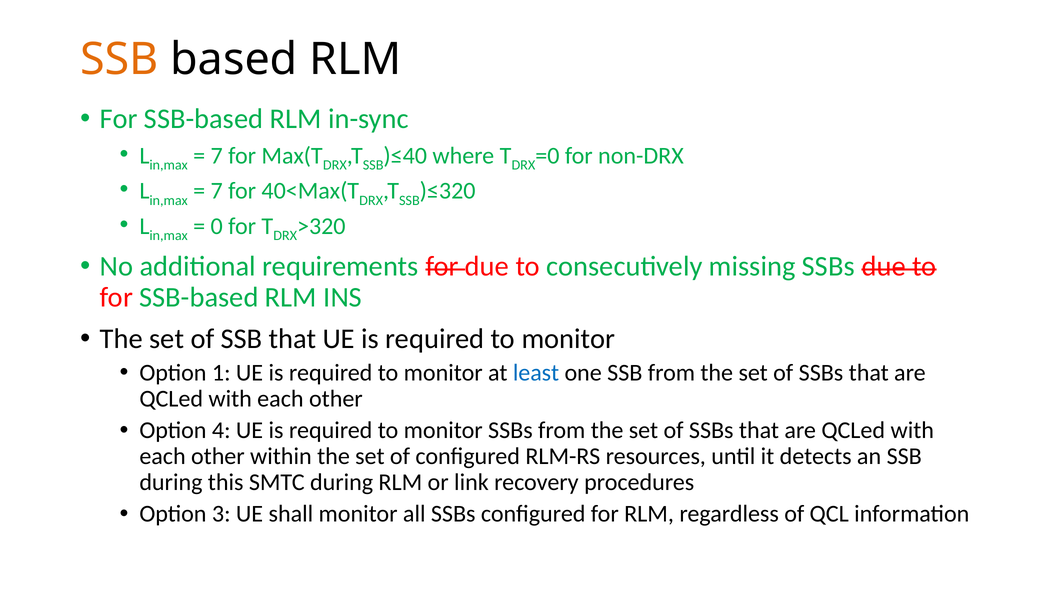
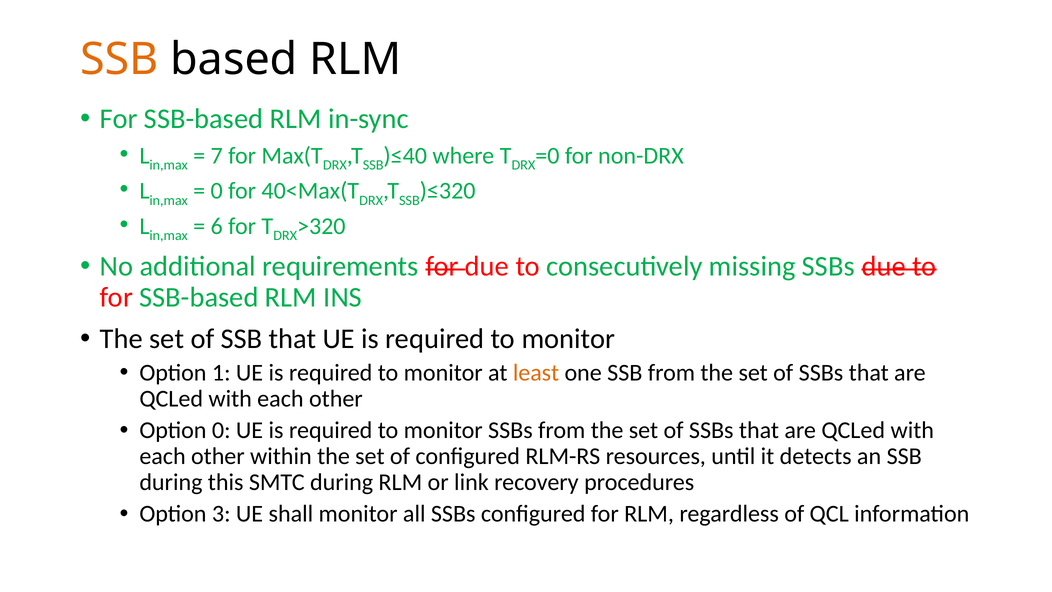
7 at (217, 191): 7 -> 0
0: 0 -> 6
least colour: blue -> orange
Option 4: 4 -> 0
